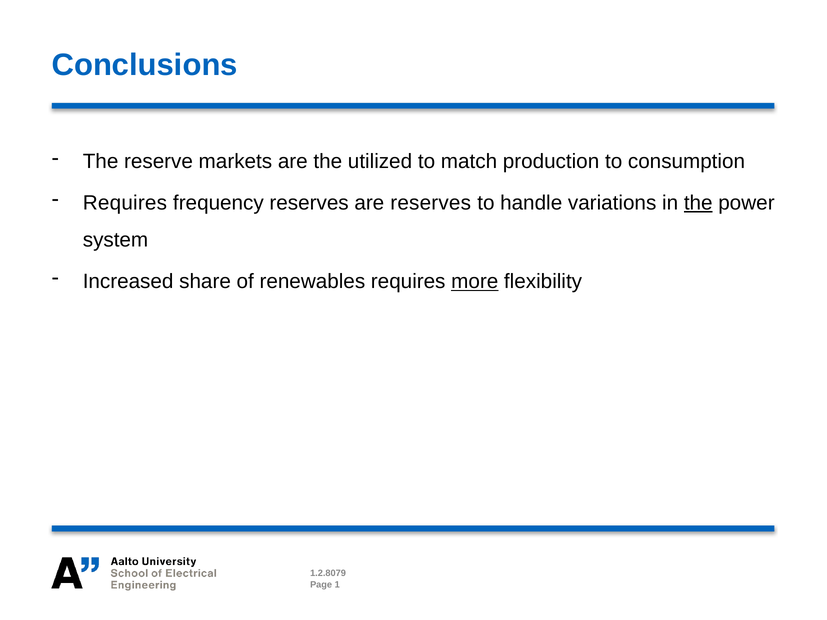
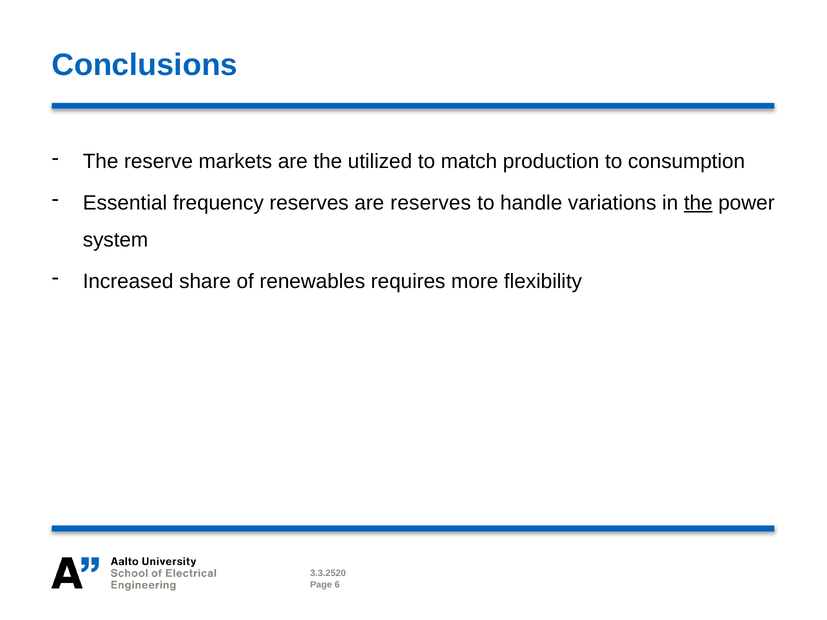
Requires at (125, 203): Requires -> Essential
more underline: present -> none
1.2.8079: 1.2.8079 -> 3.3.2520
1: 1 -> 6
